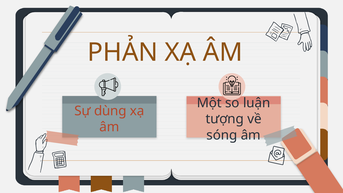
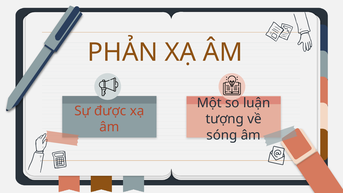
dùng: dùng -> được
